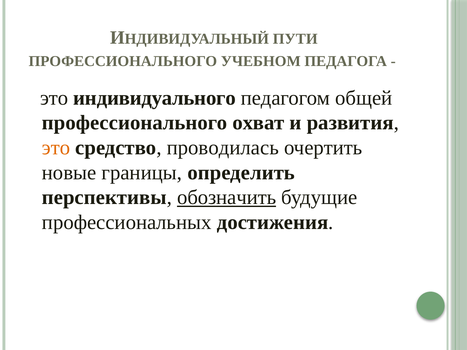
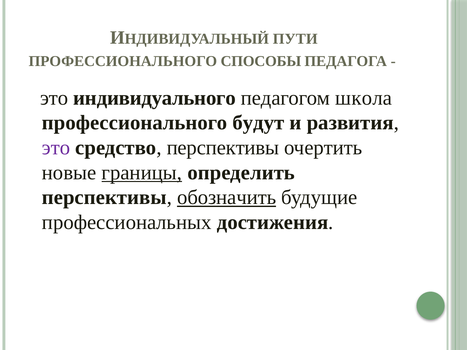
УЧЕБНОМ: УЧЕБНОМ -> СПОСОБЫ
общей: общей -> школа
охват: охват -> будут
это at (56, 148) colour: orange -> purple
средство проводилась: проводилась -> перспективы
границы underline: none -> present
